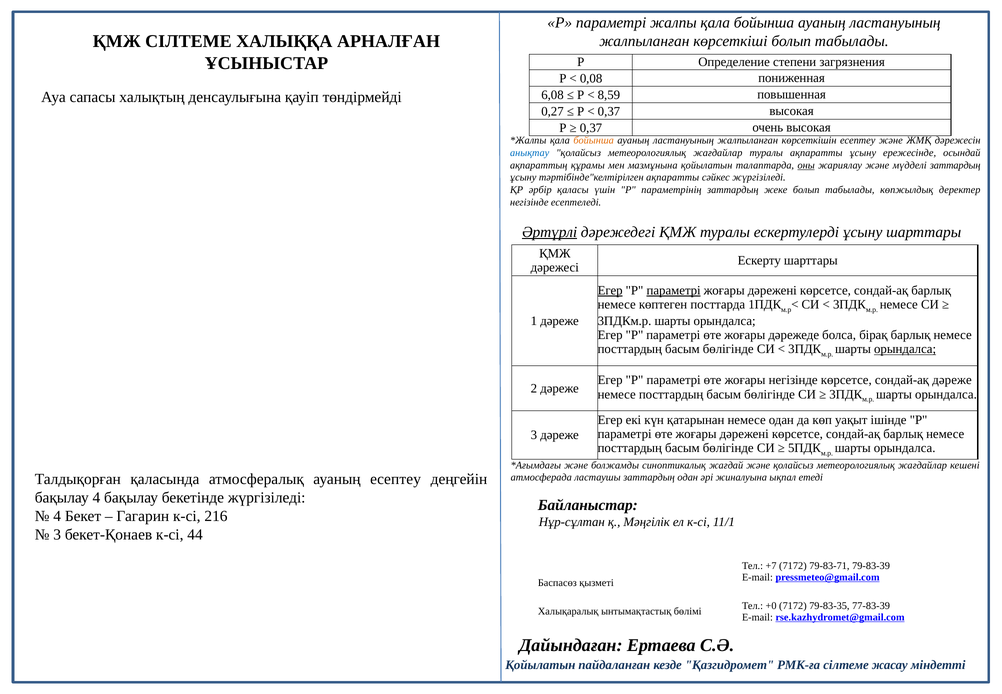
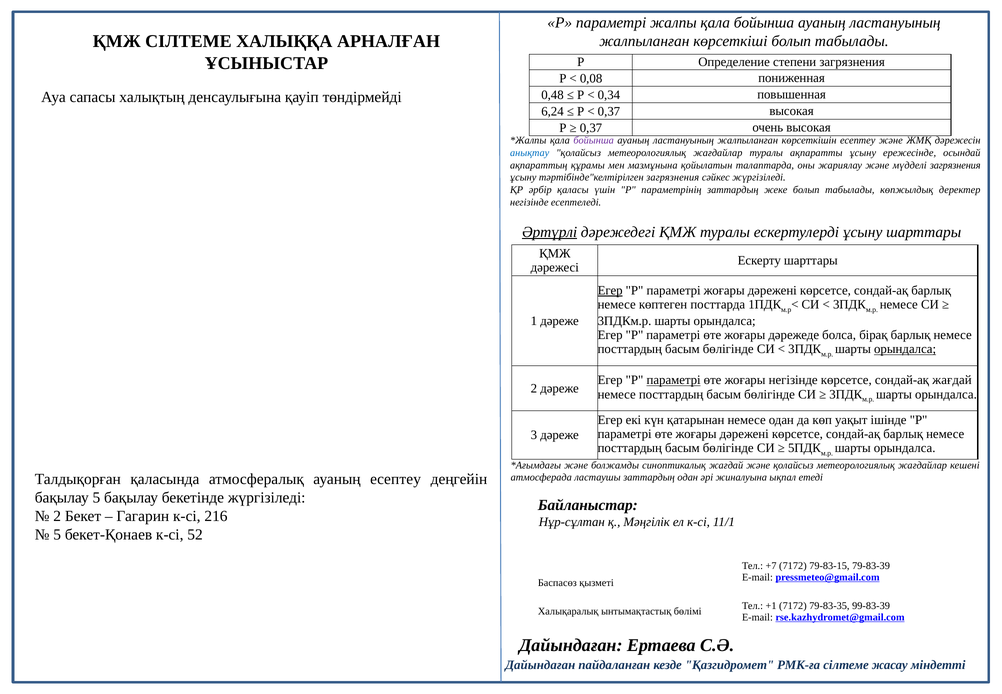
6,08: 6,08 -> 0,48
8,59: 8,59 -> 0,34
0,27: 0,27 -> 6,24
бойынша at (594, 140) colour: orange -> purple
оны underline: present -> none
мүдделі заттардың: заттардың -> загрязнения
тәртібінде"келтірілген ақпаратты: ақпаратты -> загрязнения
параметрі at (674, 290) underline: present -> none
параметрі at (674, 380) underline: none -> present
сондай-ақ дәреже: дәреже -> жағдай
бақылау 4: 4 -> 5
4 at (57, 516): 4 -> 2
3 at (57, 534): 3 -> 5
44: 44 -> 52
79-83-71: 79-83-71 -> 79-83-15
+0: +0 -> +1
77-83-39: 77-83-39 -> 99-83-39
Қойылатын at (540, 665): Қойылатын -> Дайындаған
